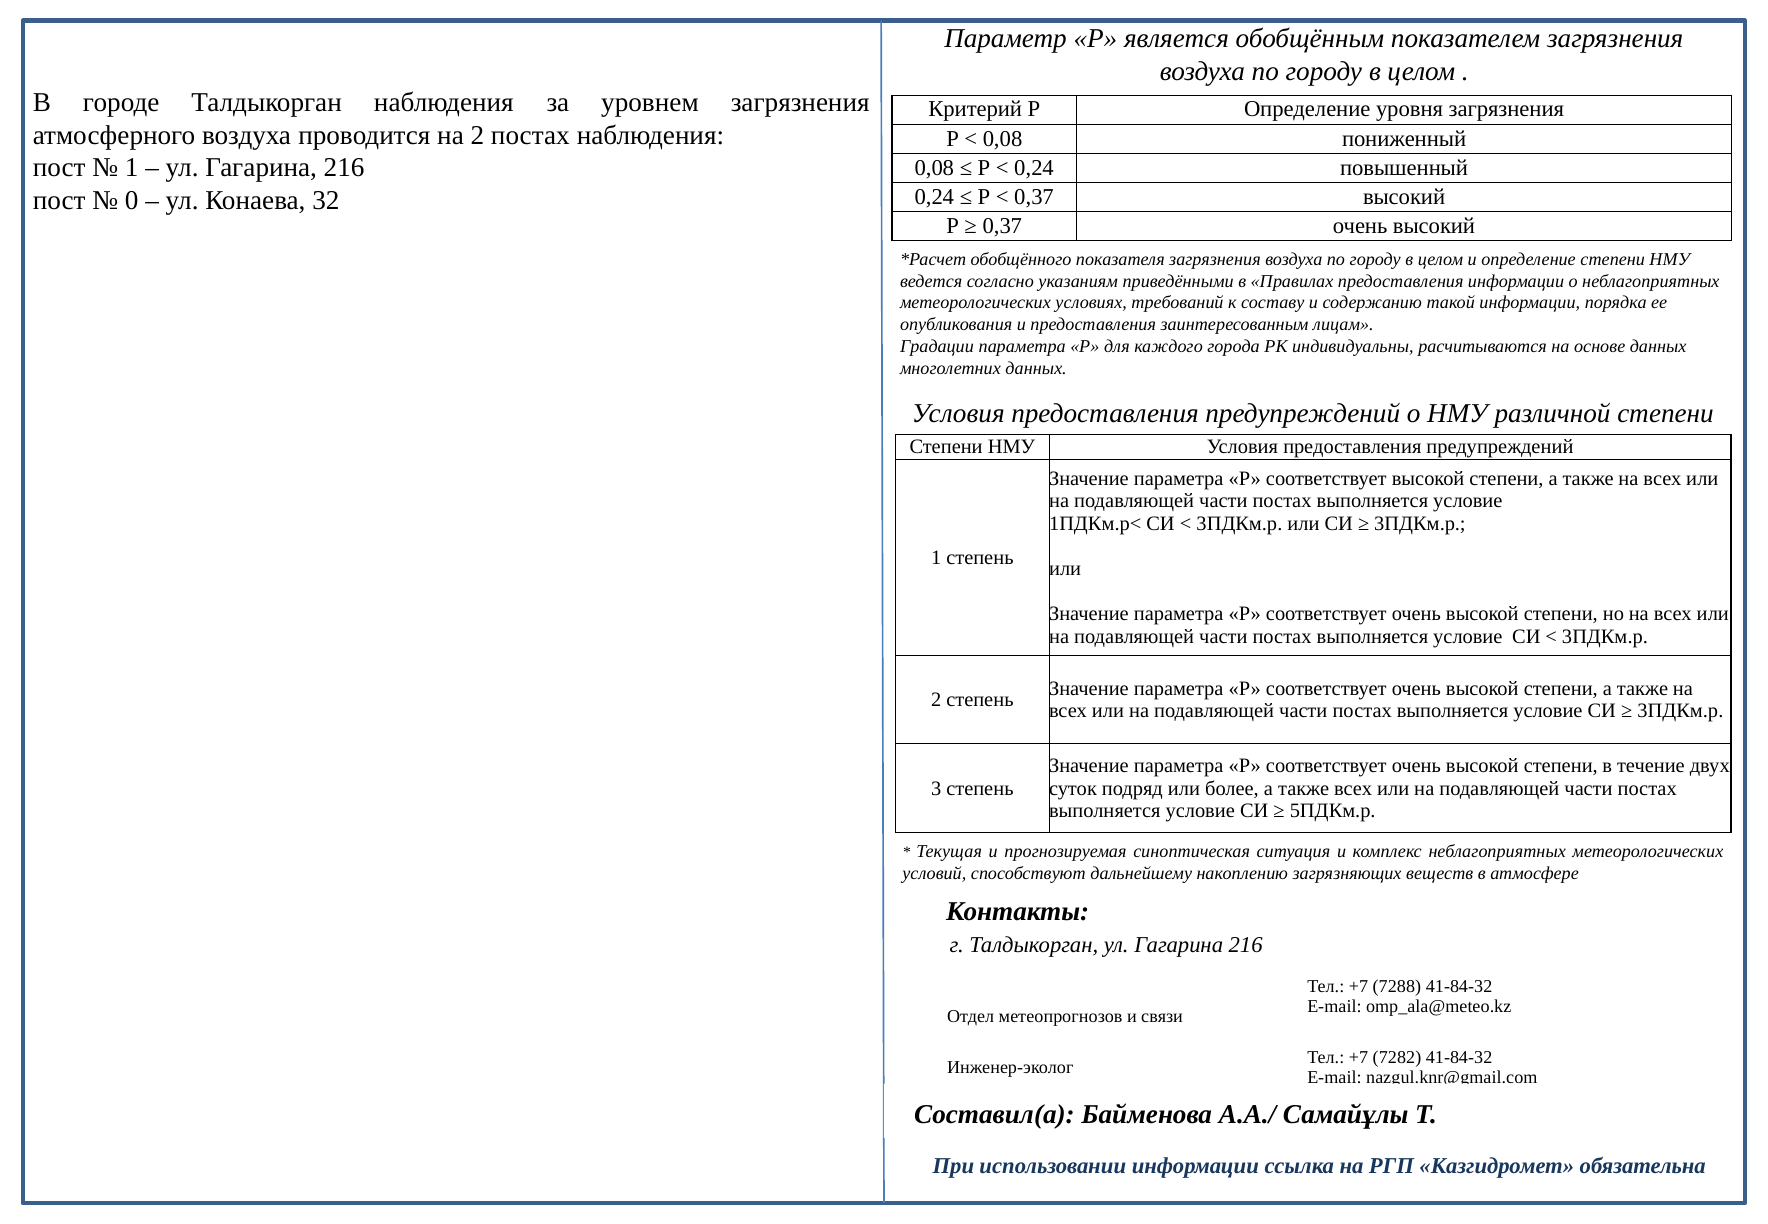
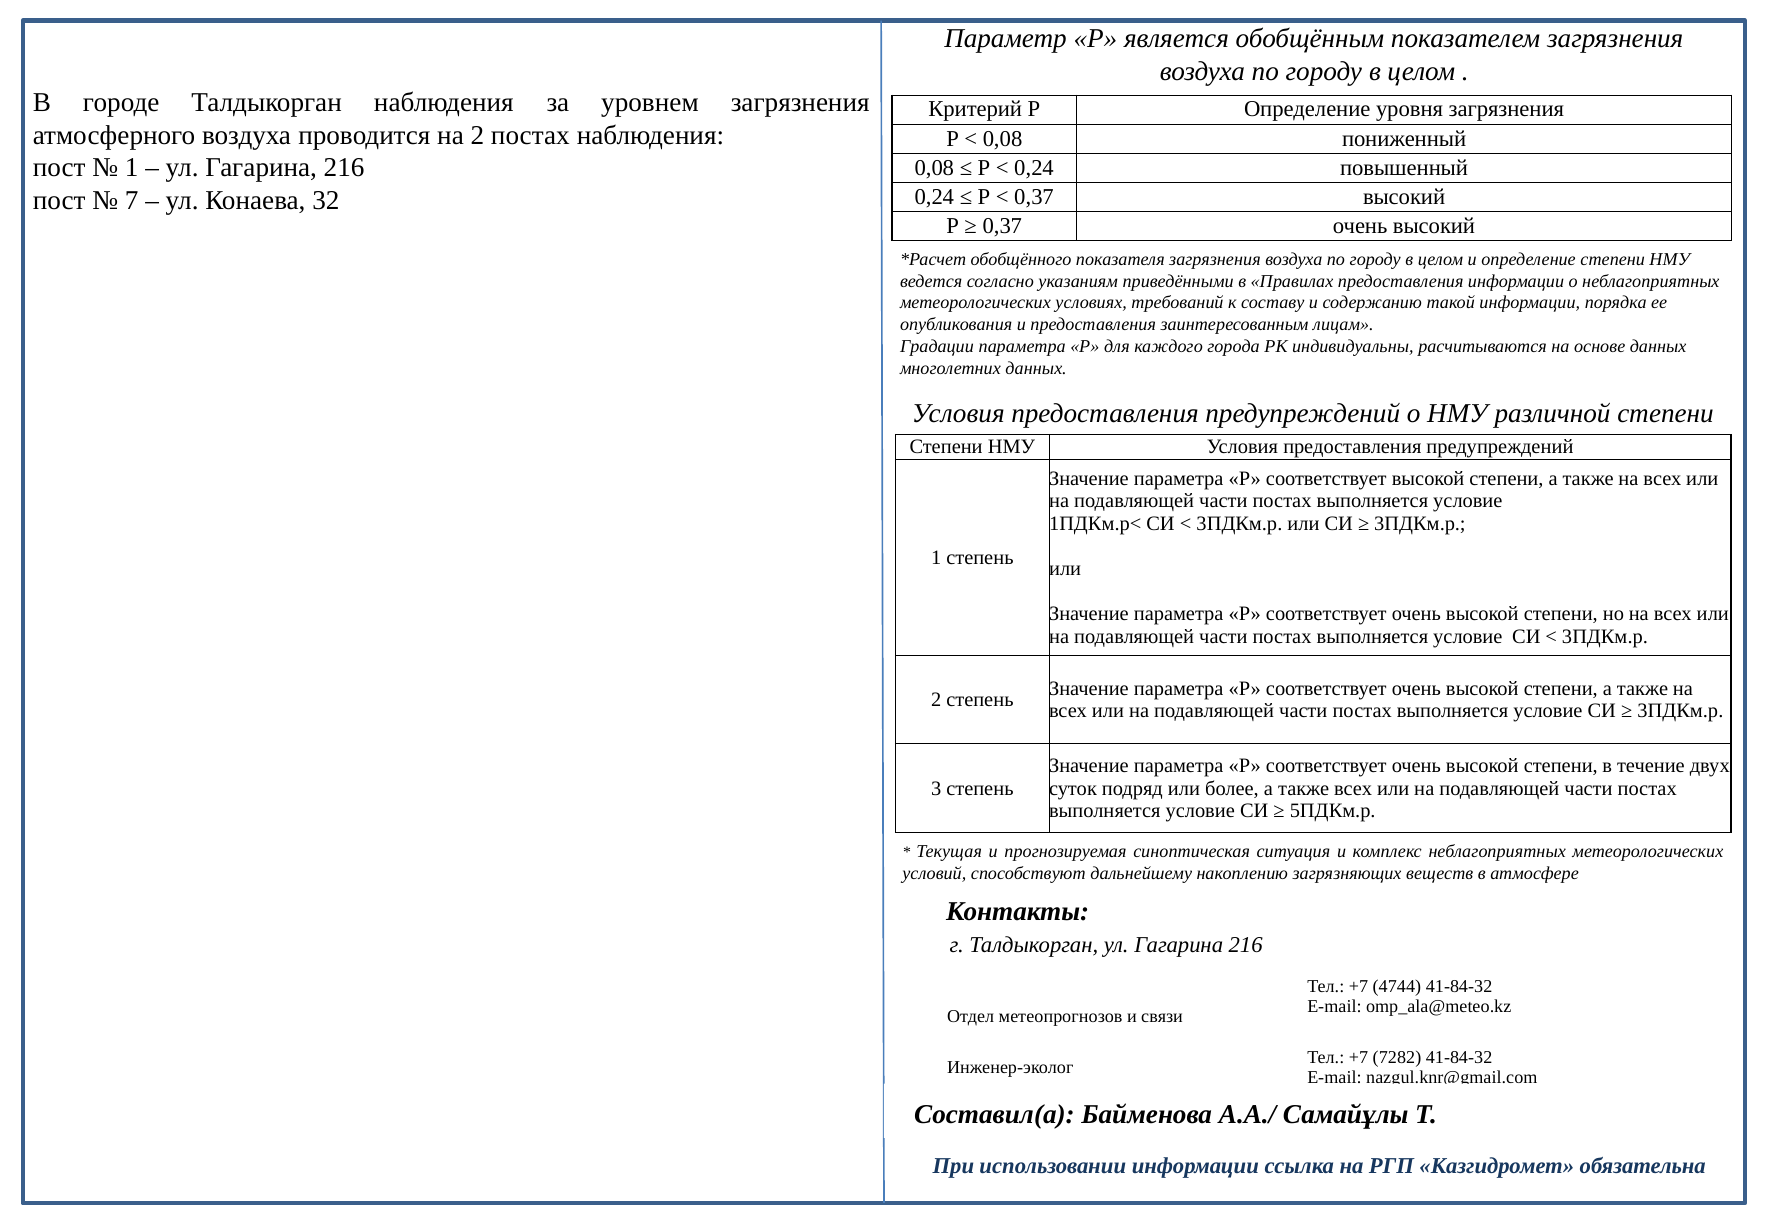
0: 0 -> 7
7288: 7288 -> 4744
